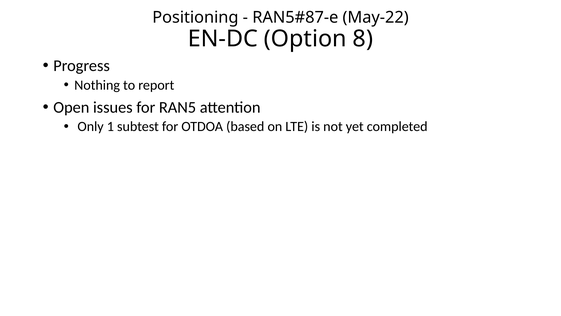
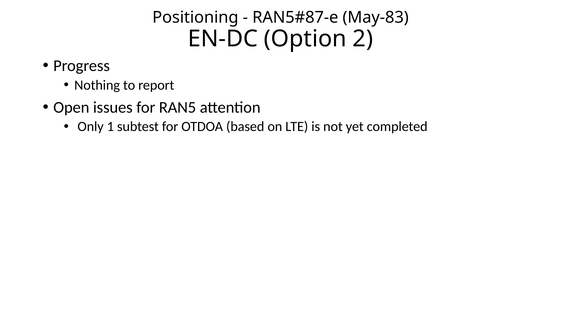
May-22: May-22 -> May-83
8: 8 -> 2
